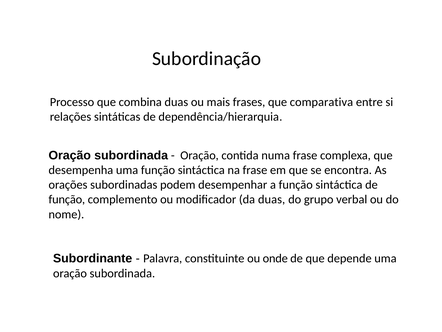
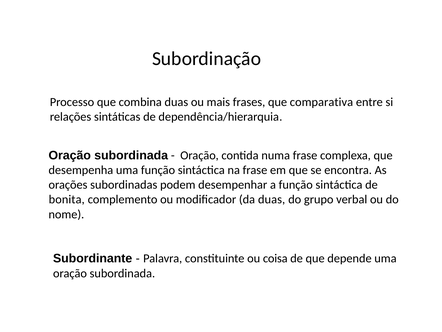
função at (67, 199): função -> bonita
onde: onde -> coisa
